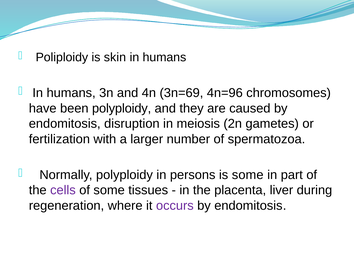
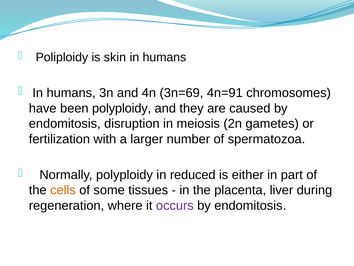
4n=96: 4n=96 -> 4n=91
persons: persons -> reduced
is some: some -> either
cells colour: purple -> orange
